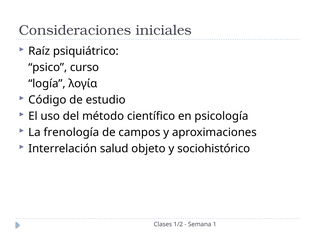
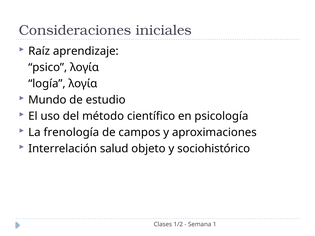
psiquiátrico: psiquiátrico -> aprendizaje
psico curso: curso -> λογία
Código: Código -> Mundo
